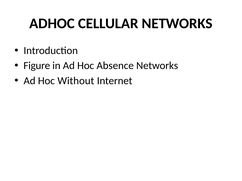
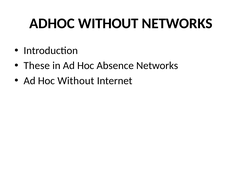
ADHOC CELLULAR: CELLULAR -> WITHOUT
Figure: Figure -> These
